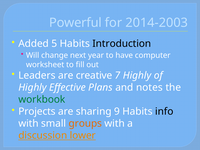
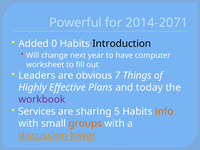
2014-2003: 2014-2003 -> 2014-2071
5: 5 -> 0
creative: creative -> obvious
7 Highly: Highly -> Things
notes: notes -> today
workbook colour: green -> purple
Projects: Projects -> Services
9: 9 -> 5
info colour: black -> orange
